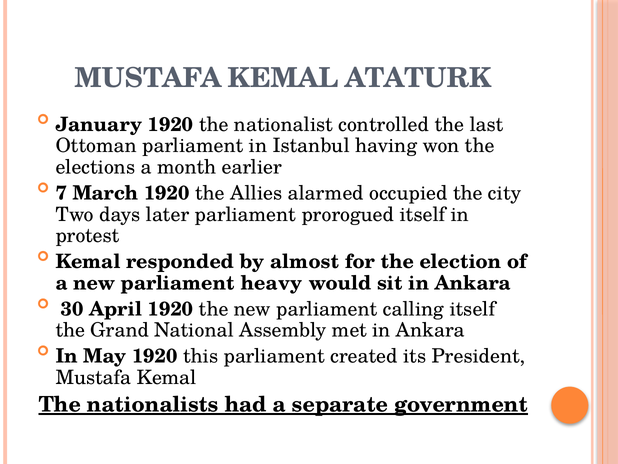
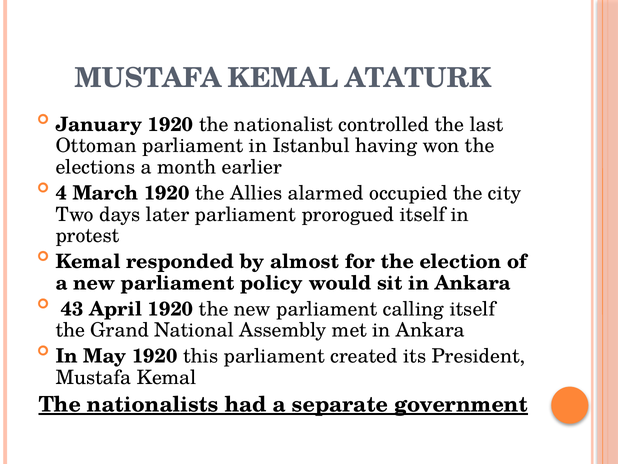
7: 7 -> 4
heavy: heavy -> policy
30: 30 -> 43
